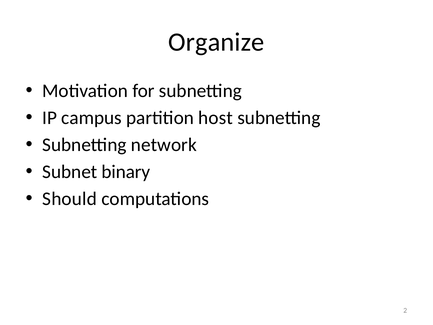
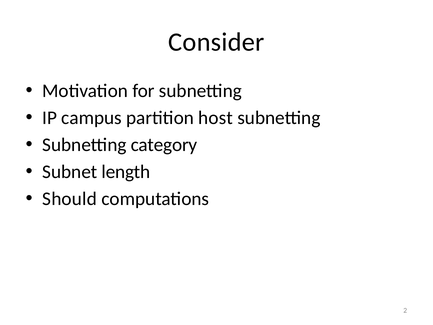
Organize: Organize -> Consider
network: network -> category
binary: binary -> length
